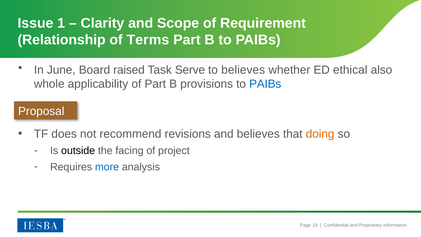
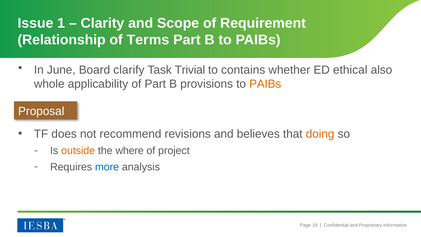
raised: raised -> clarify
Serve: Serve -> Trivial
to believes: believes -> contains
PAIBs at (265, 84) colour: blue -> orange
outside colour: black -> orange
facing: facing -> where
